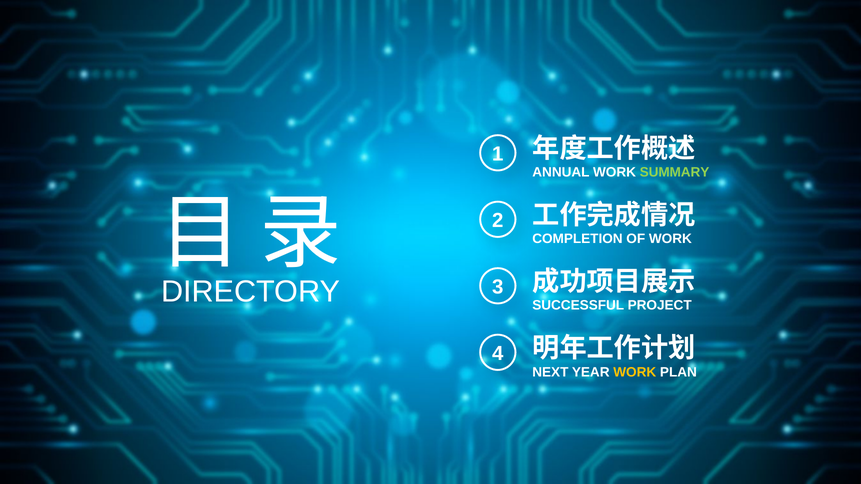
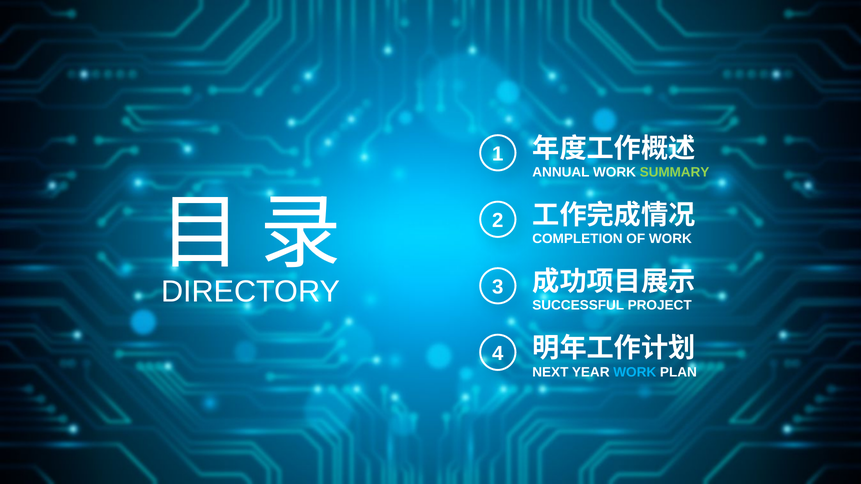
WORK at (635, 372) colour: yellow -> light blue
